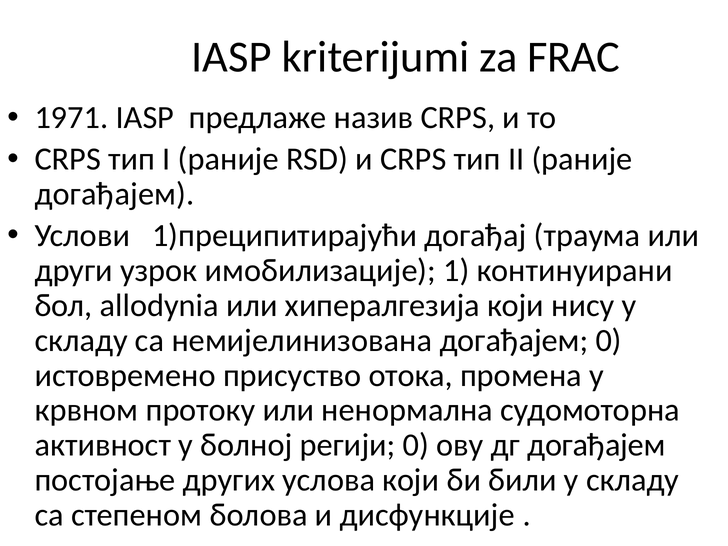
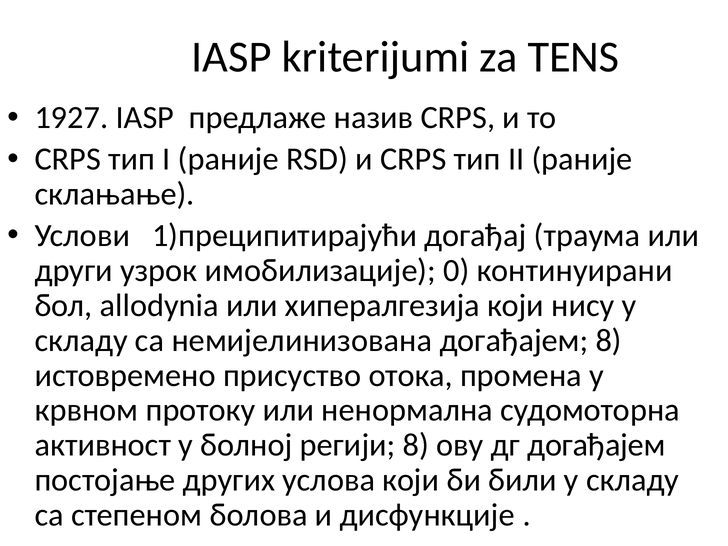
FRAC: FRAC -> TENS
1971: 1971 -> 1927
догађајем at (115, 194): догађајем -> склањање
1: 1 -> 0
догађајем 0: 0 -> 8
регији 0: 0 -> 8
